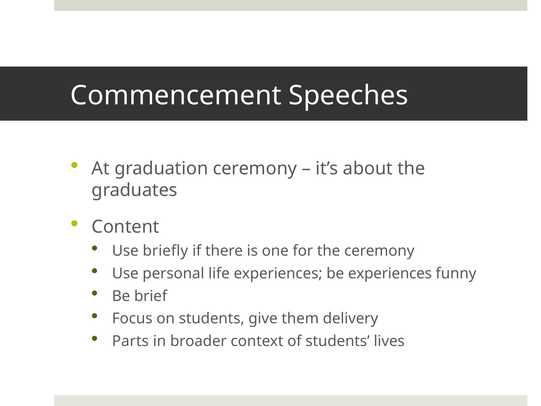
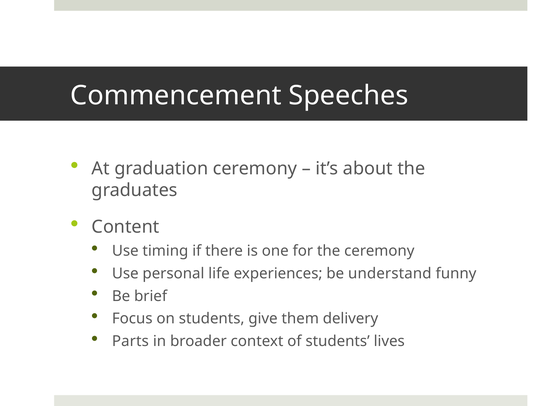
briefly: briefly -> timing
be experiences: experiences -> understand
